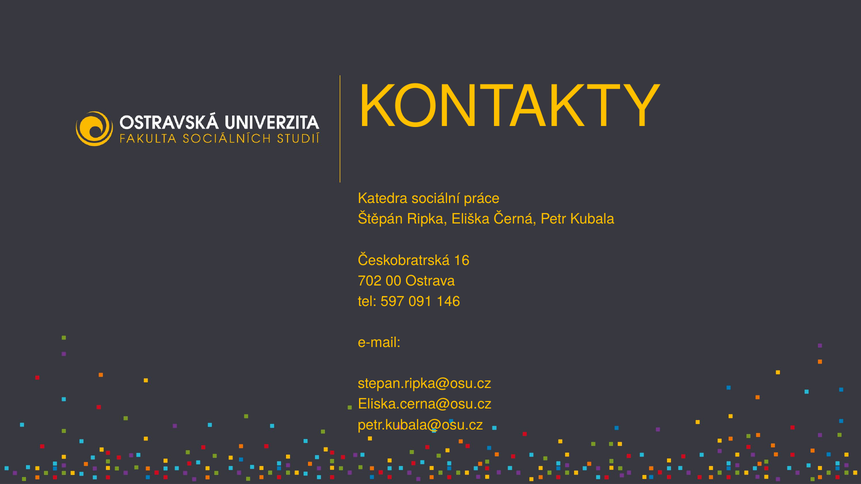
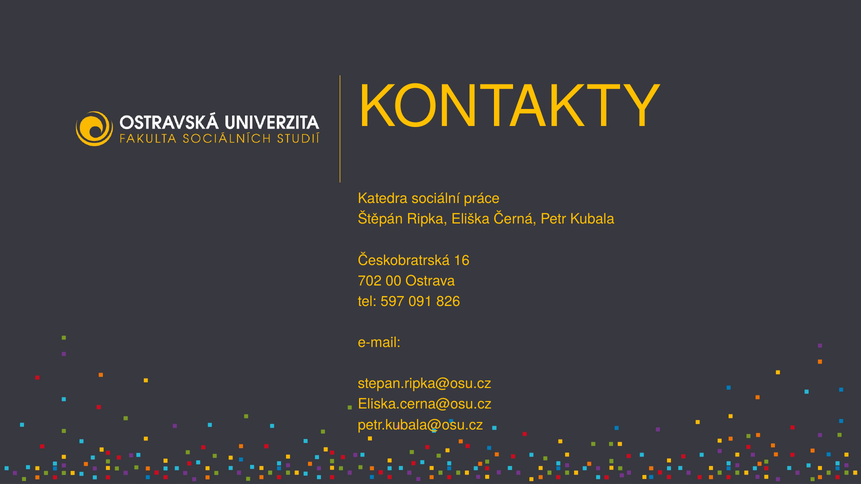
146: 146 -> 826
